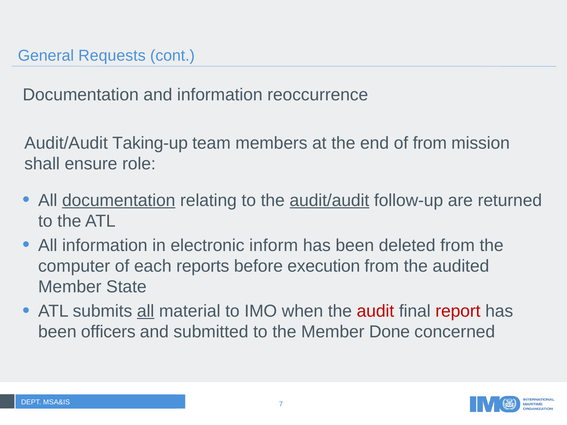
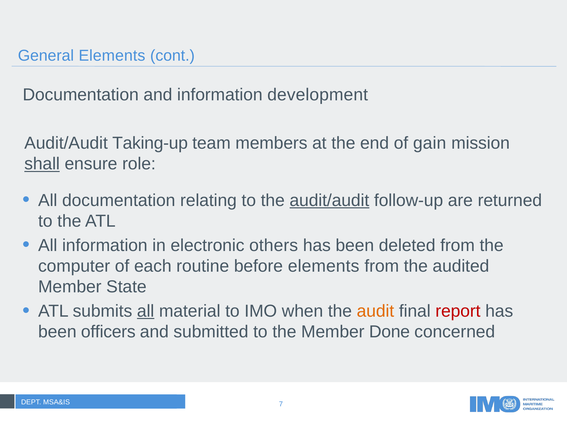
General Requests: Requests -> Elements
reoccurrence: reoccurrence -> development
of from: from -> gain
shall underline: none -> present
documentation at (119, 200) underline: present -> none
inform: inform -> others
reports: reports -> routine
before execution: execution -> elements
audit colour: red -> orange
